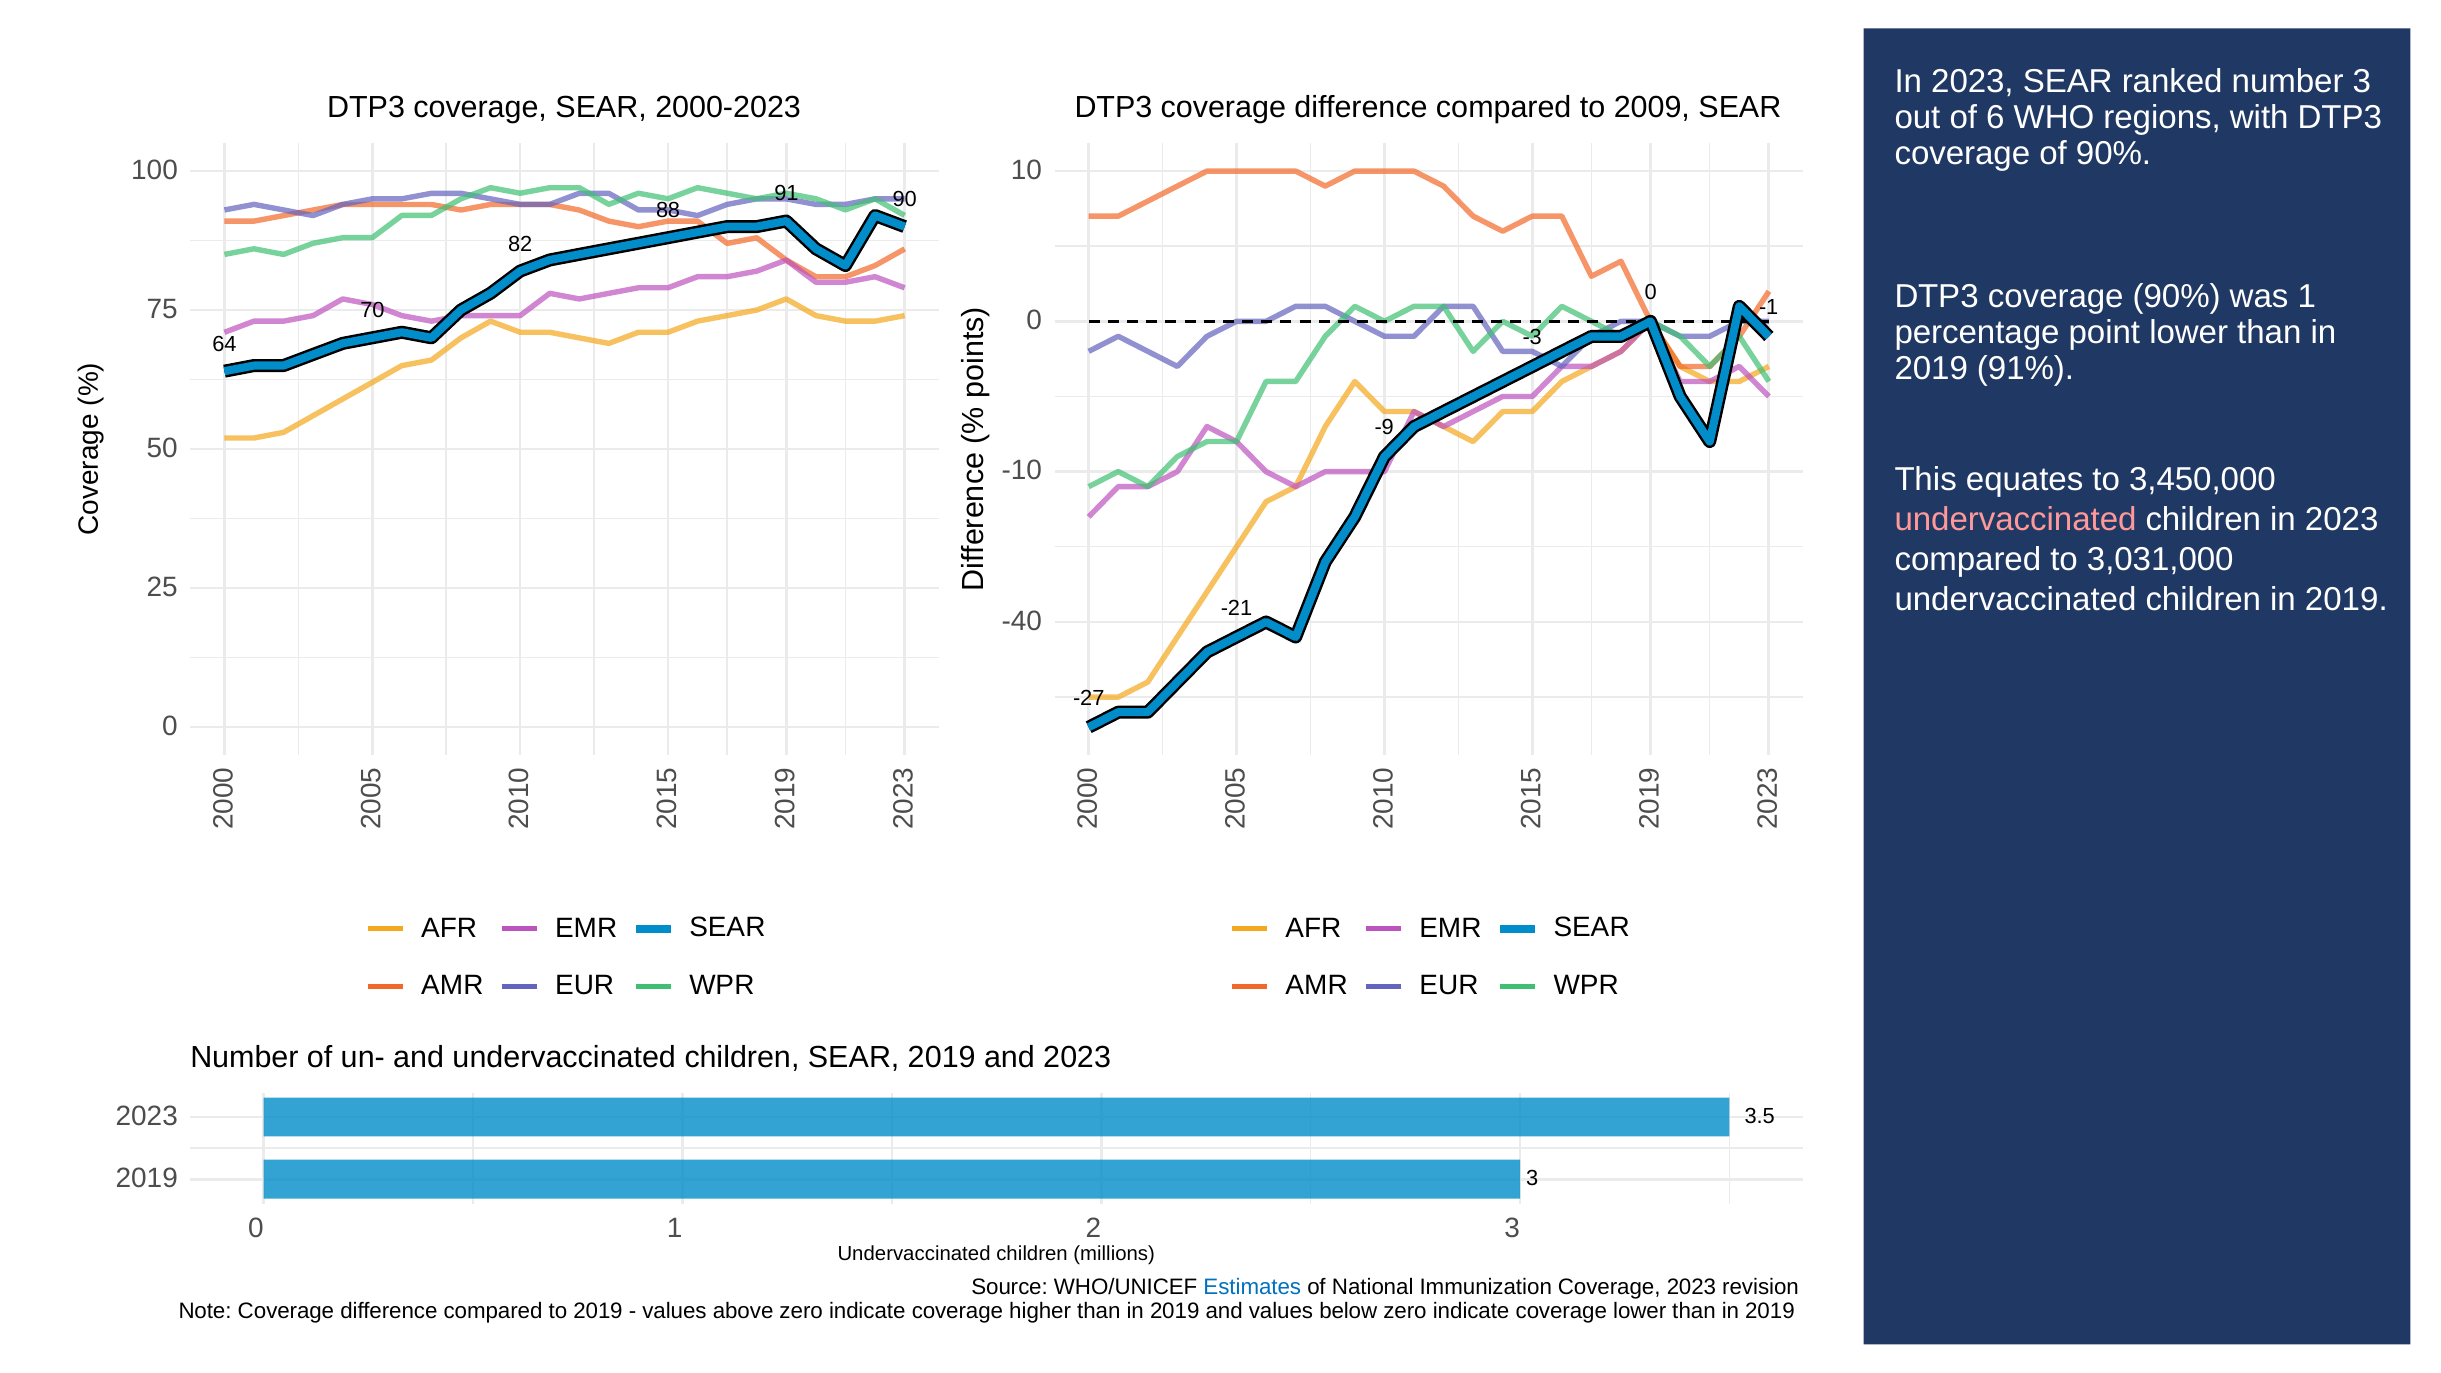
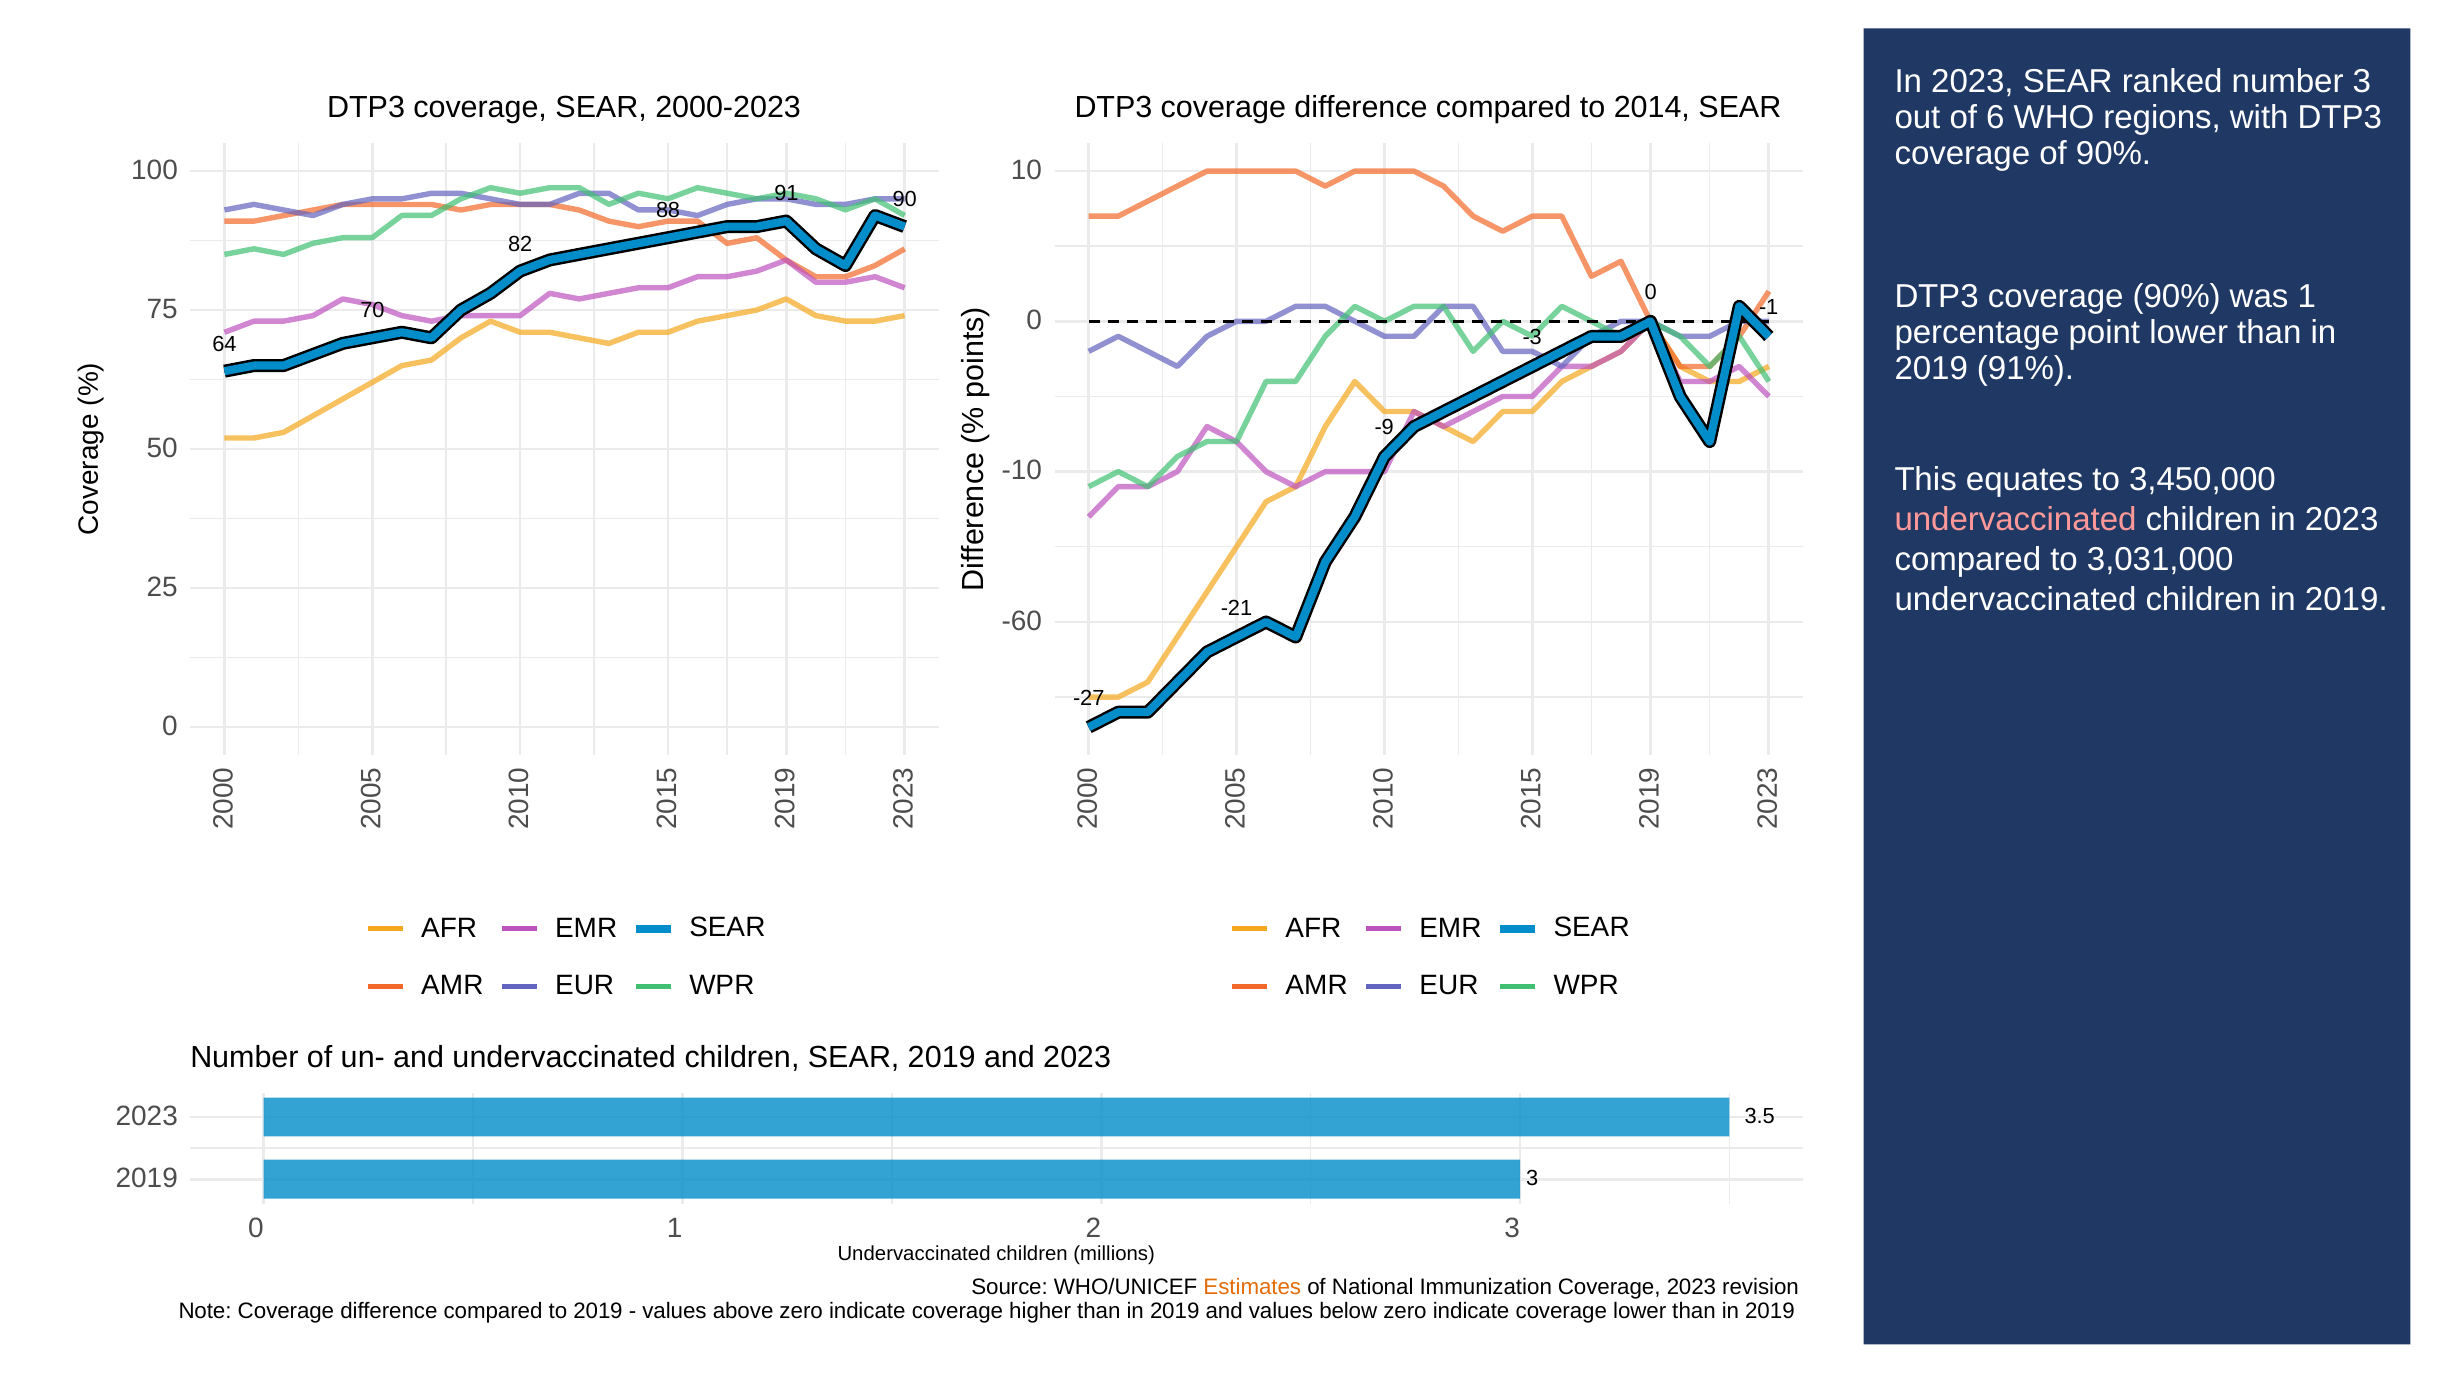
2009: 2009 -> 2014
-40: -40 -> -60
Estimates colour: blue -> orange
